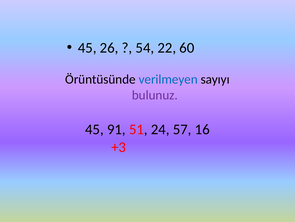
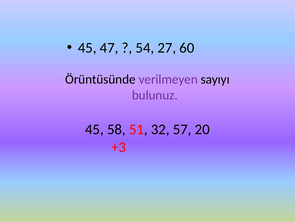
26: 26 -> 47
22: 22 -> 27
verilmeyen colour: blue -> purple
91: 91 -> 58
24: 24 -> 32
16: 16 -> 20
